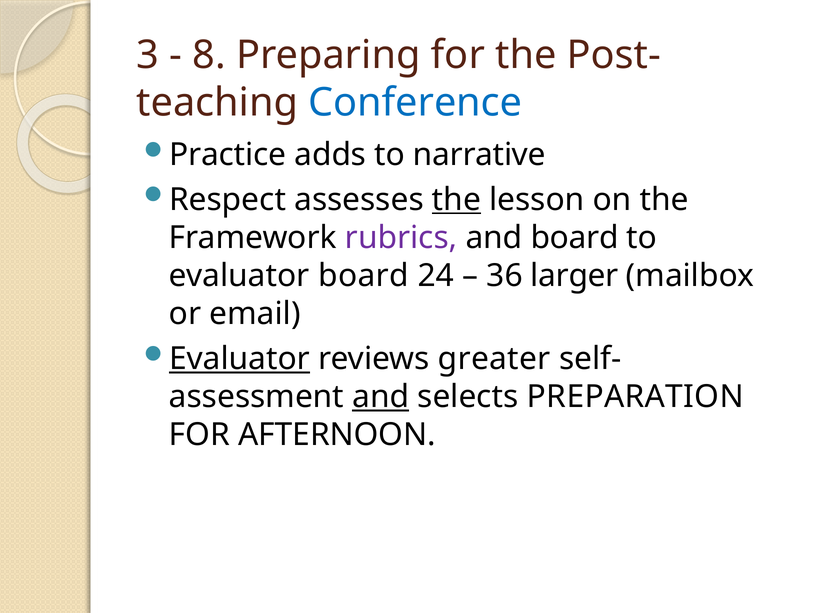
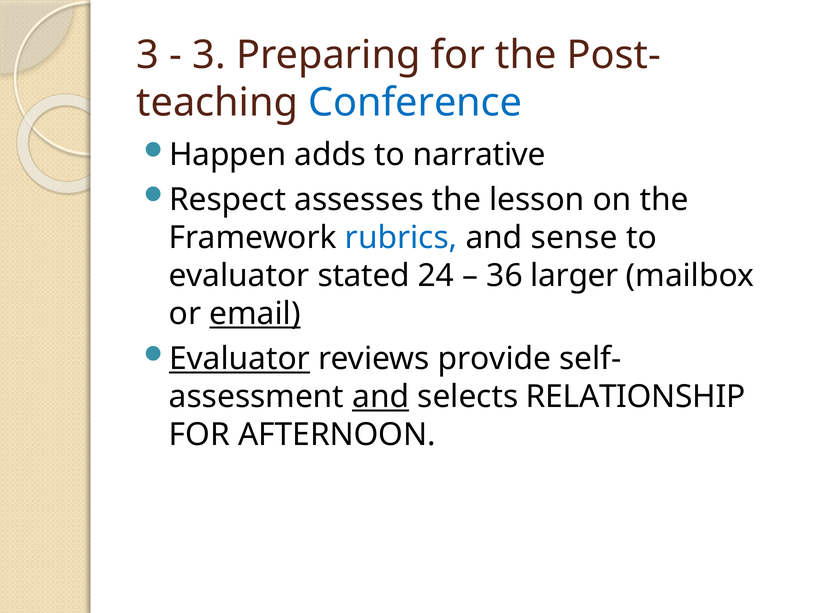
8 at (209, 55): 8 -> 3
Practice: Practice -> Happen
the at (456, 199) underline: present -> none
rubrics colour: purple -> blue
and board: board -> sense
evaluator board: board -> stated
email underline: none -> present
greater: greater -> provide
PREPARATION: PREPARATION -> RELATIONSHIP
